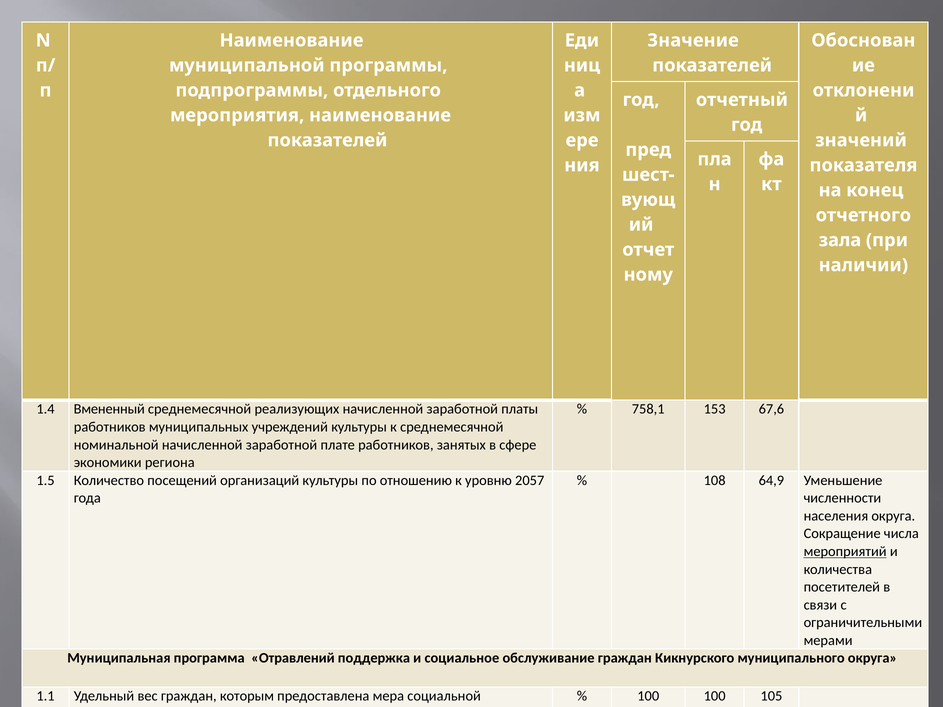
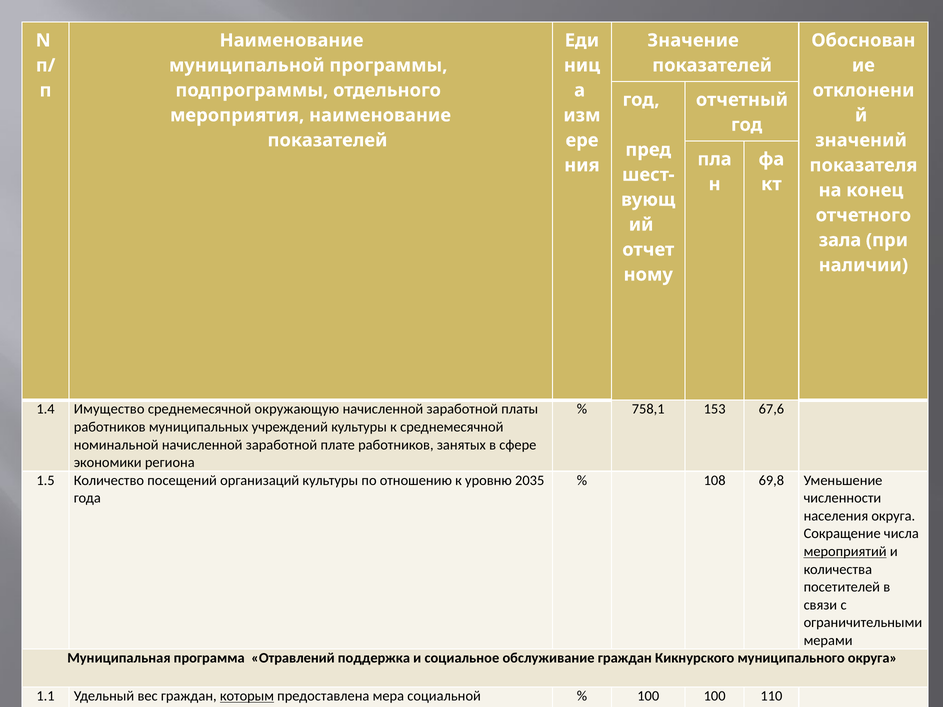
Вмененный: Вмененный -> Имущество
реализующих: реализующих -> окружающую
2057: 2057 -> 2035
64,9: 64,9 -> 69,8
которым underline: none -> present
105: 105 -> 110
